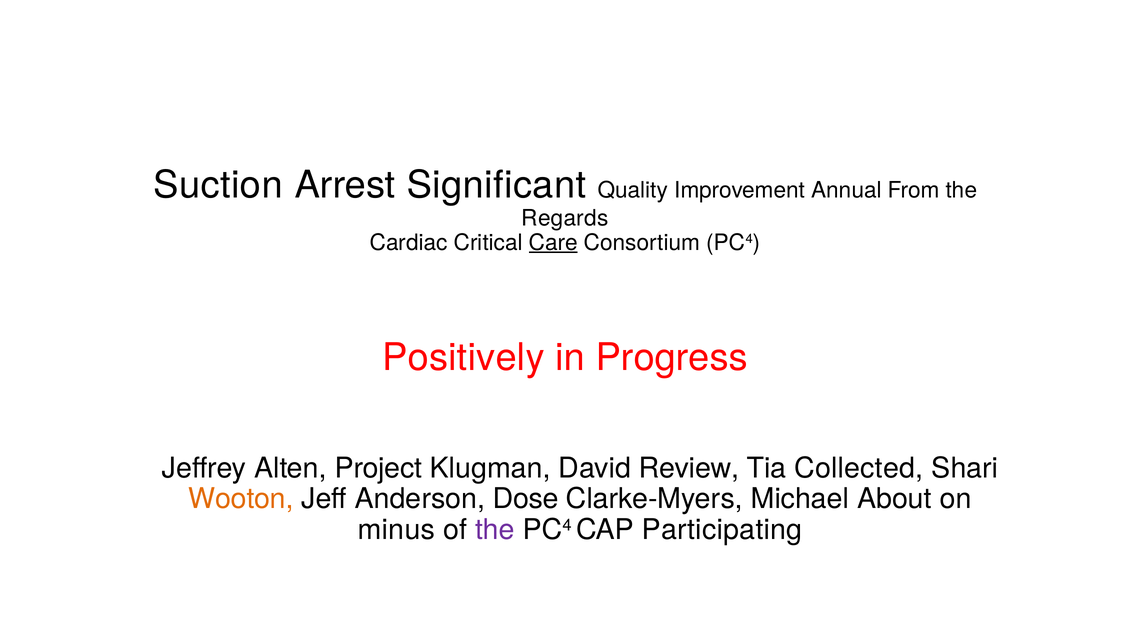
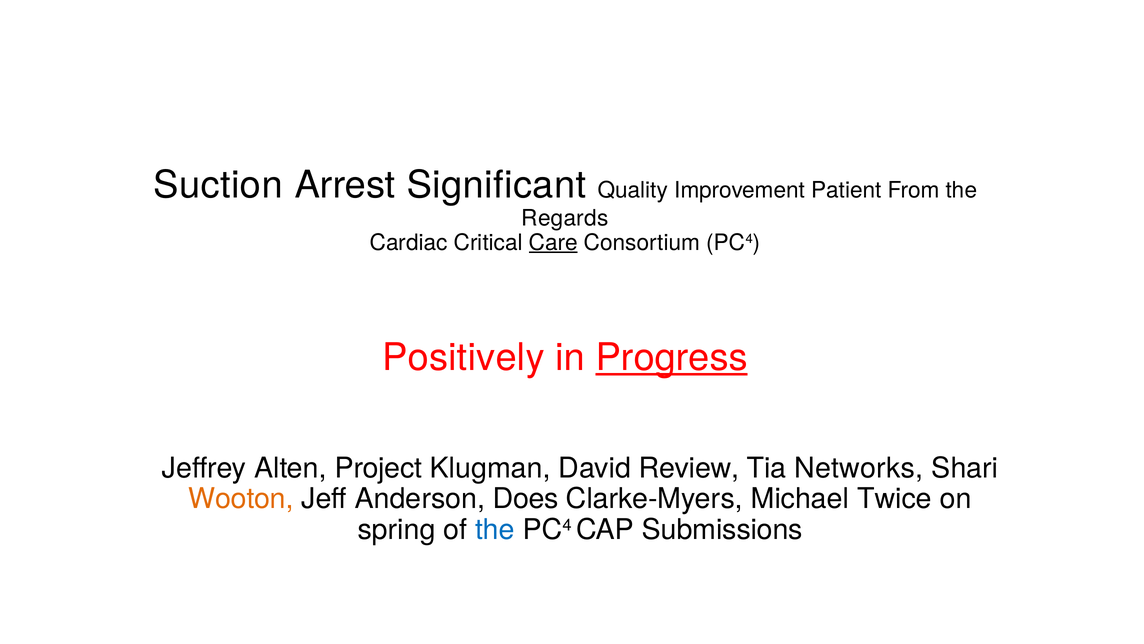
Annual: Annual -> Patient
Progress underline: none -> present
Collected: Collected -> Networks
Dose: Dose -> Does
About: About -> Twice
minus: minus -> spring
the at (495, 529) colour: purple -> blue
Participating: Participating -> Submissions
